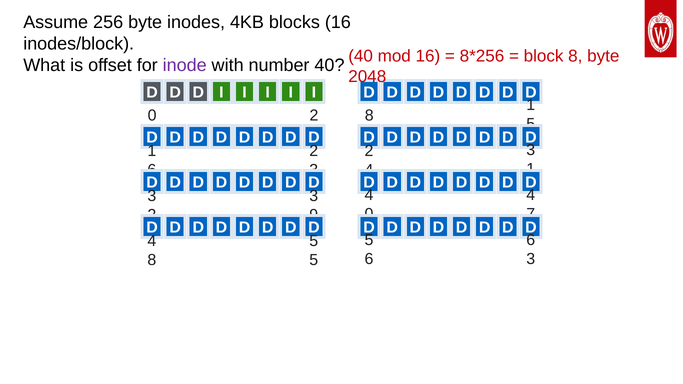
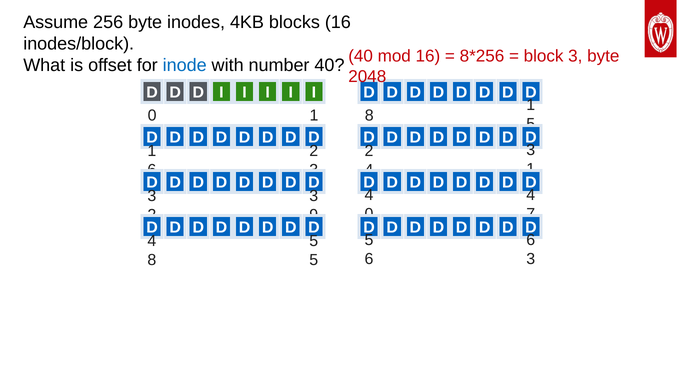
block 8: 8 -> 3
inode colour: purple -> blue
0 2: 2 -> 1
